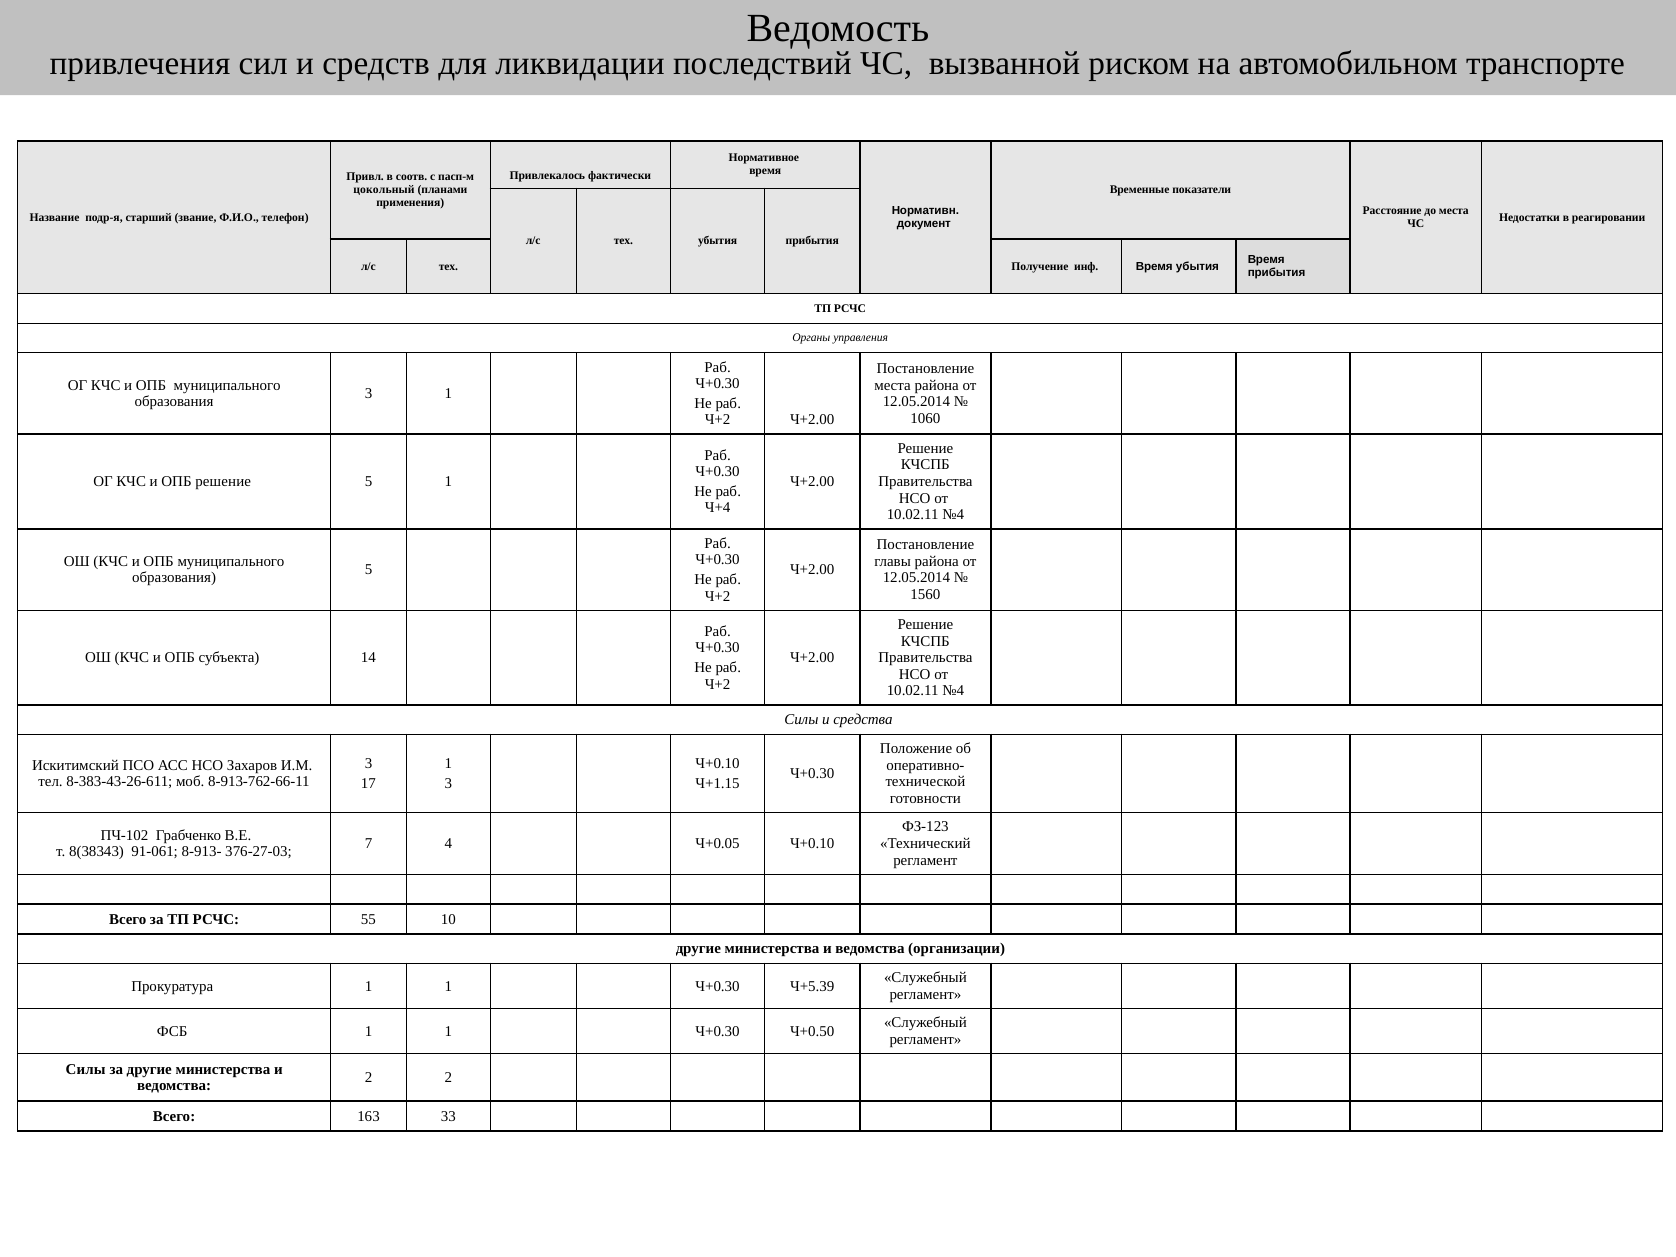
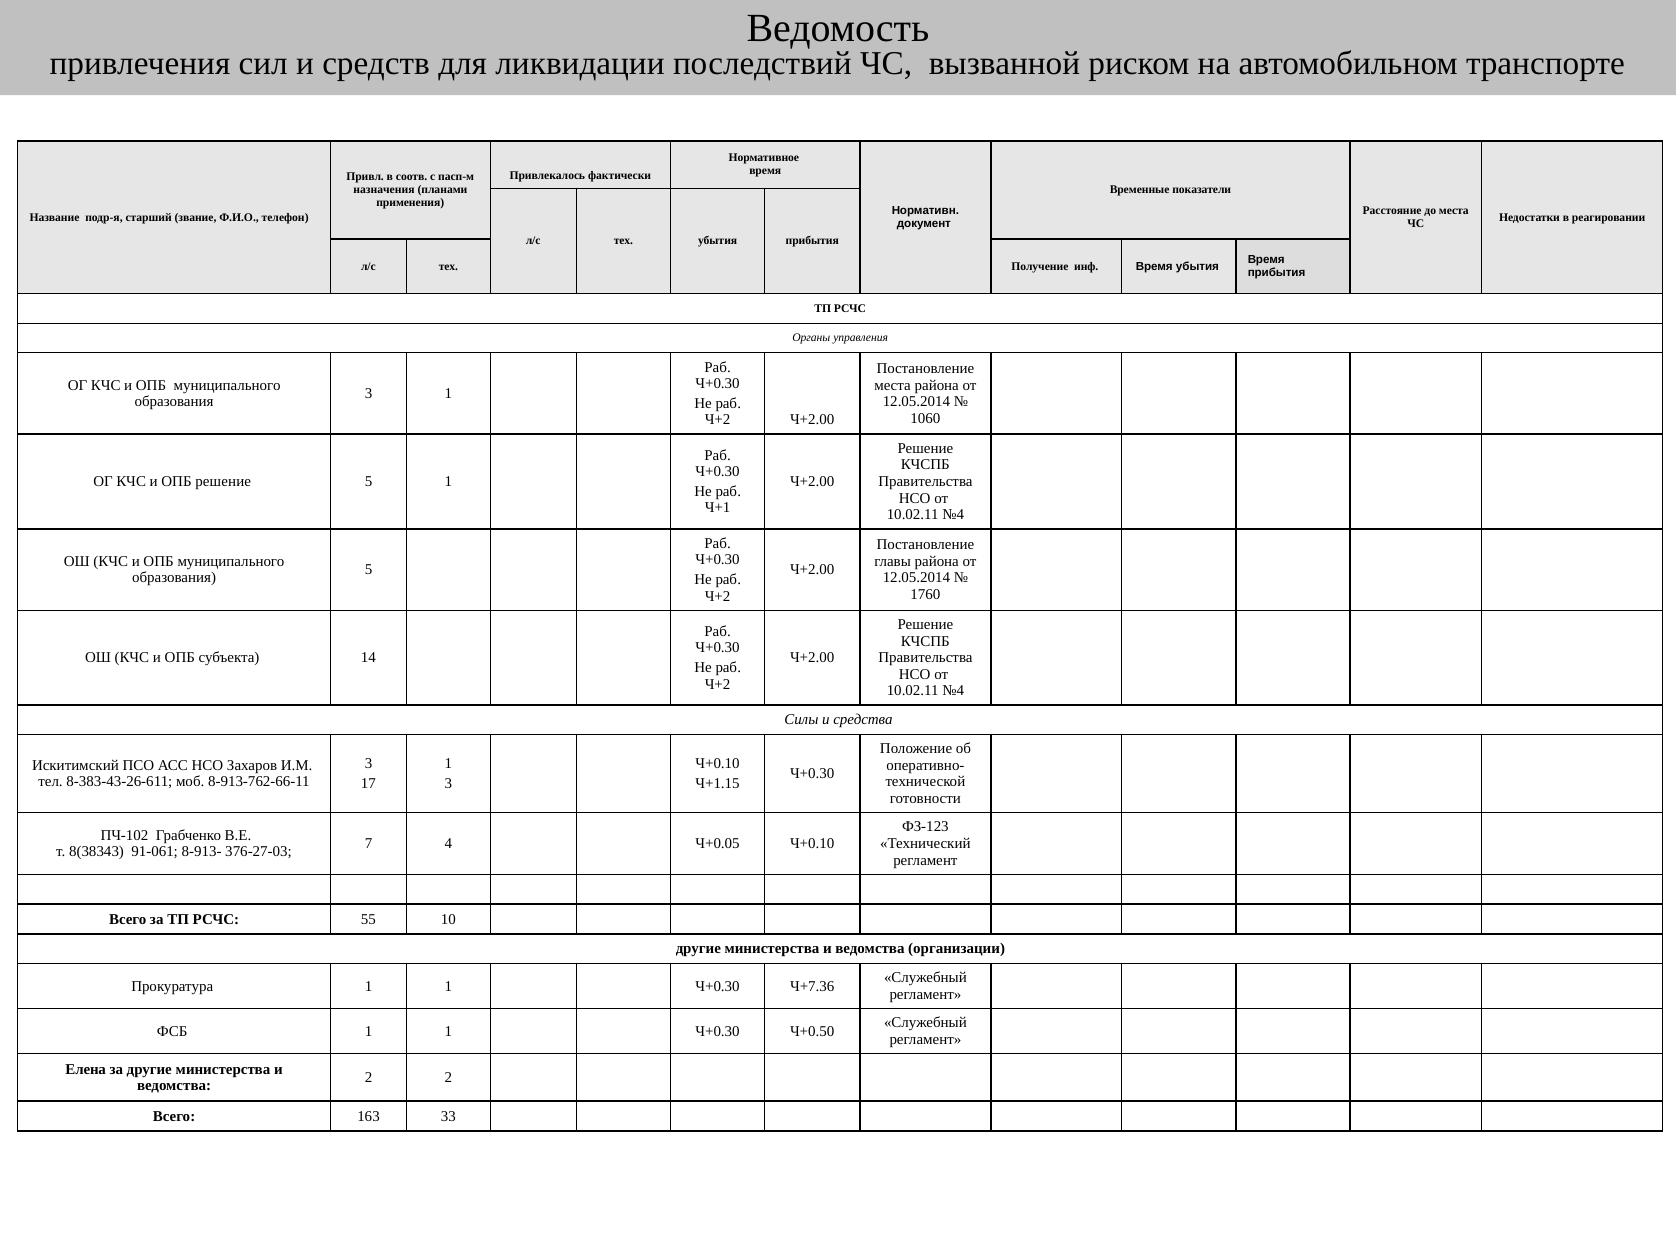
цокольный: цокольный -> назначения
Ч+4: Ч+4 -> Ч+1
1560: 1560 -> 1760
Ч+5.39: Ч+5.39 -> Ч+7.36
Силы at (86, 1069): Силы -> Елена
